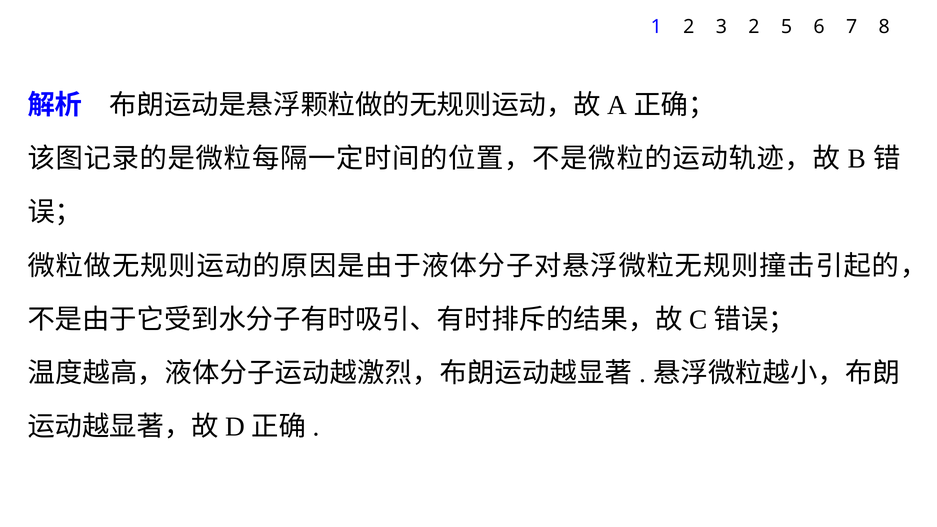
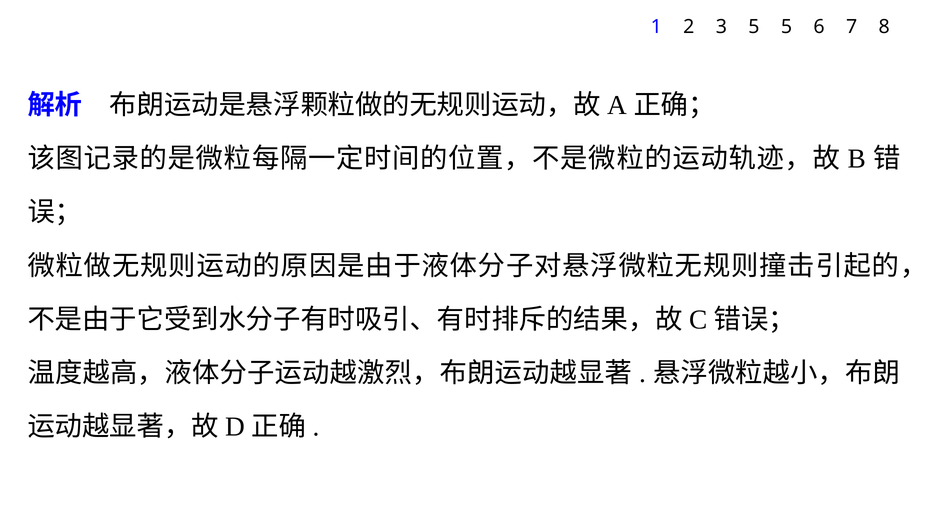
3 2: 2 -> 5
